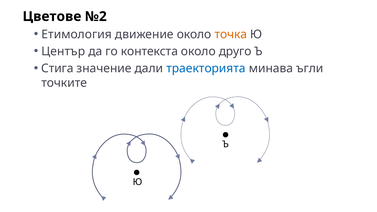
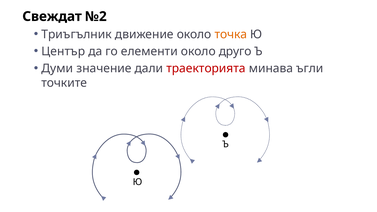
Цветове: Цветове -> Свеждат
Етимология: Етимология -> Триъгълник
контекста: контекста -> елементи
Стига: Стига -> Думи
траекторията colour: blue -> red
